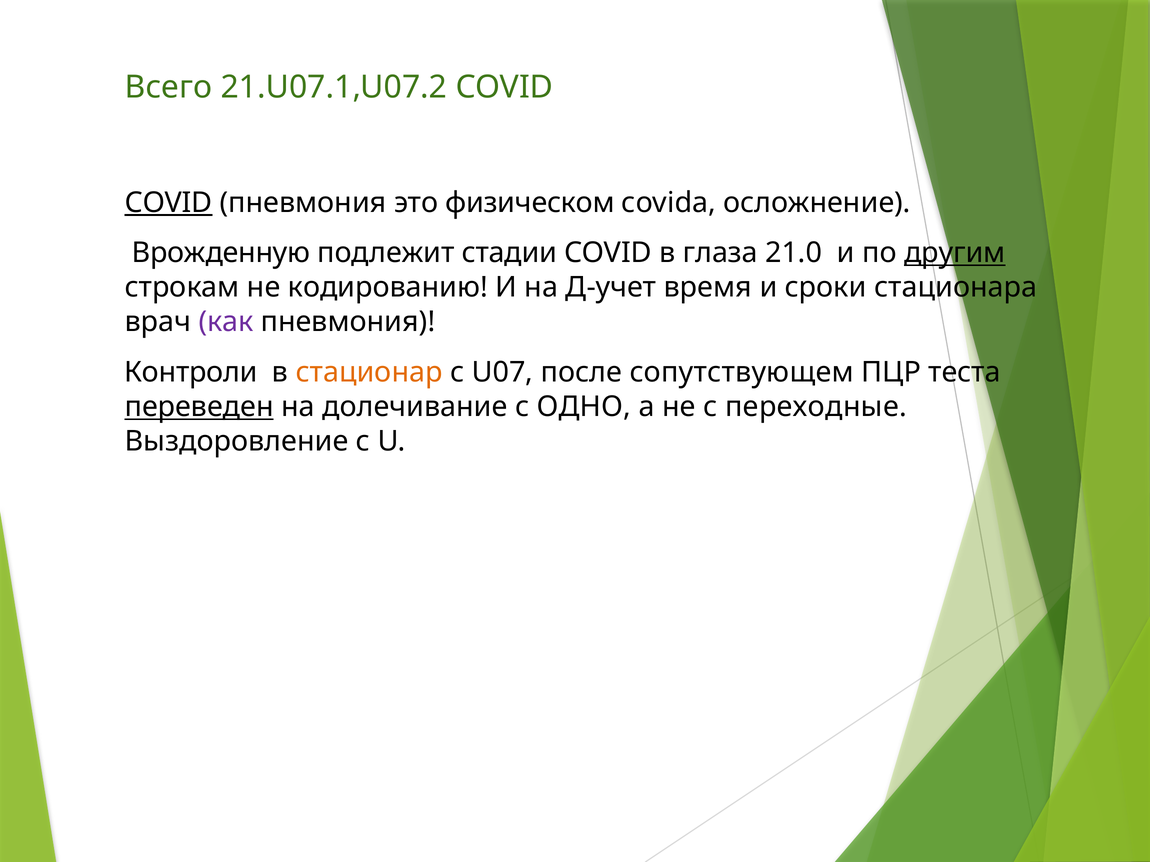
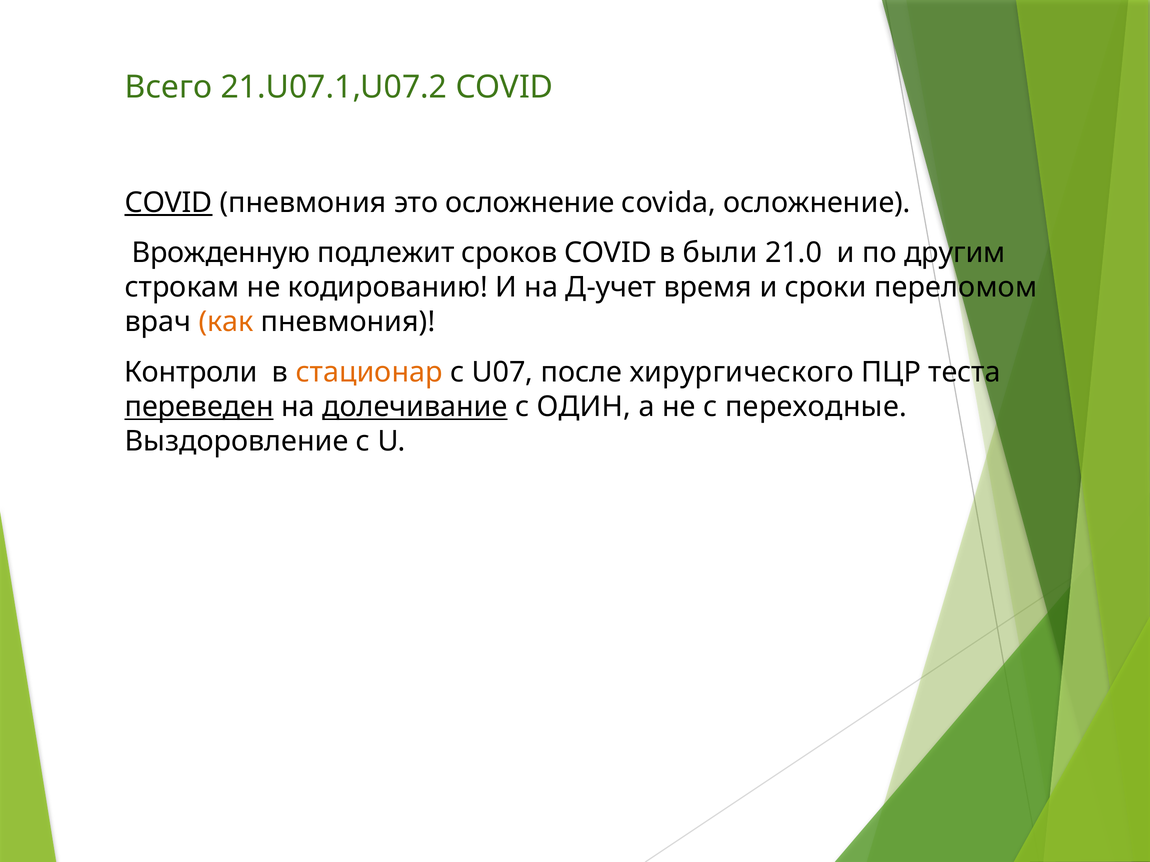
это физическом: физическом -> осложнение
стадии: стадии -> сроков
глаза: глаза -> были
другим underline: present -> none
стационара: стационара -> переломом
как colour: purple -> orange
сопутствующем: сопутствующем -> хирургического
долечивание underline: none -> present
ОДНО: ОДНО -> ОДИН
